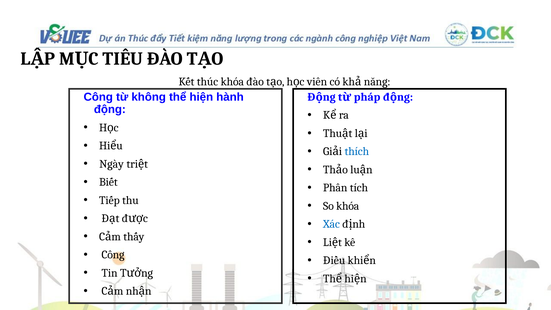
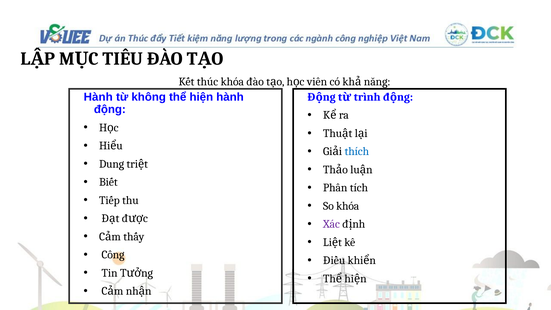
Công at (98, 97): Công -> Hành
pháp: pháp -> trình
Ngày: Ngày -> Dung
Xác colour: blue -> purple
